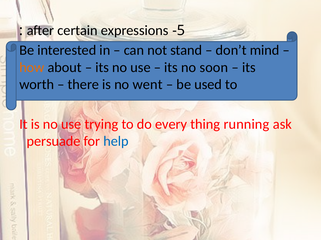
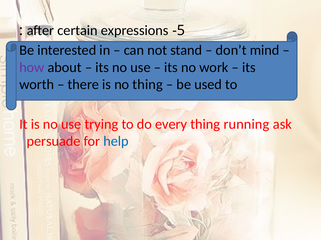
how colour: orange -> purple
soon: soon -> work
no went: went -> thing
